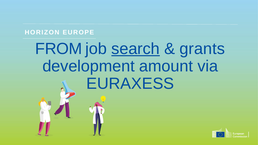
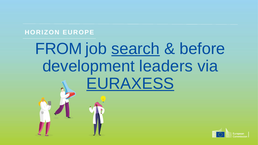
grants: grants -> before
amount: amount -> leaders
EURAXESS underline: none -> present
